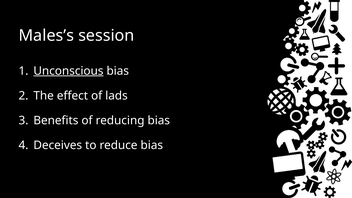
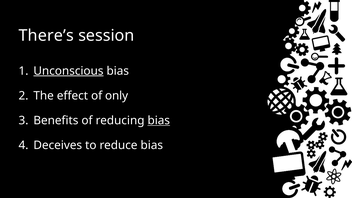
Males’s: Males’s -> There’s
lads: lads -> only
bias at (159, 120) underline: none -> present
